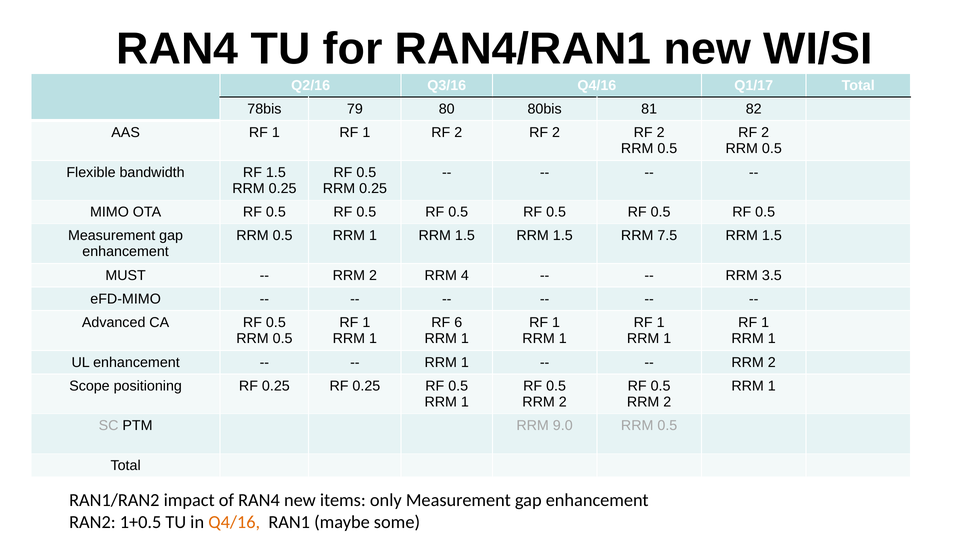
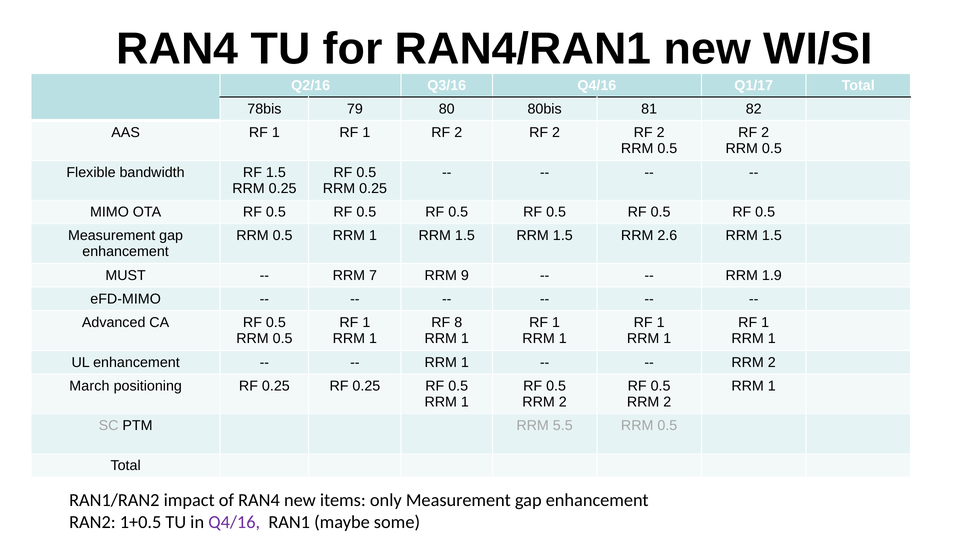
7.5: 7.5 -> 2.6
2 at (373, 276): 2 -> 7
4: 4 -> 9
3.5: 3.5 -> 1.9
6: 6 -> 8
Scope: Scope -> March
9.0: 9.0 -> 5.5
Q4/16 at (234, 522) colour: orange -> purple
